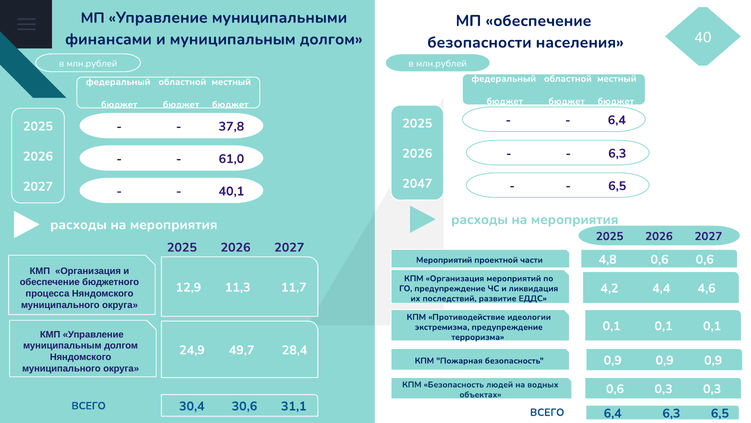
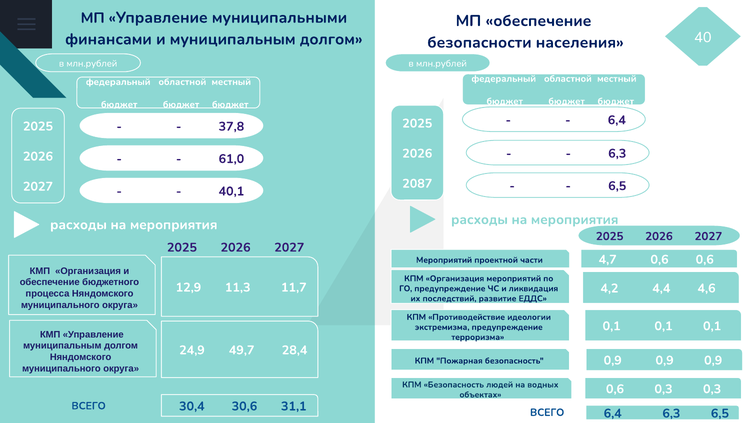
2047: 2047 -> 2087
4,8: 4,8 -> 4,7
